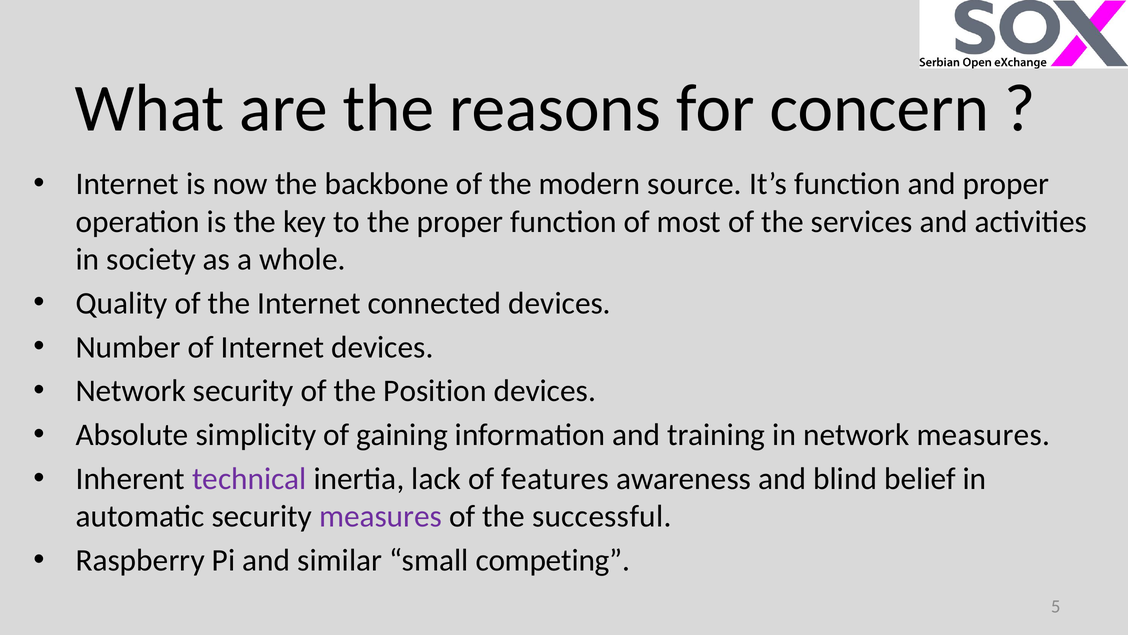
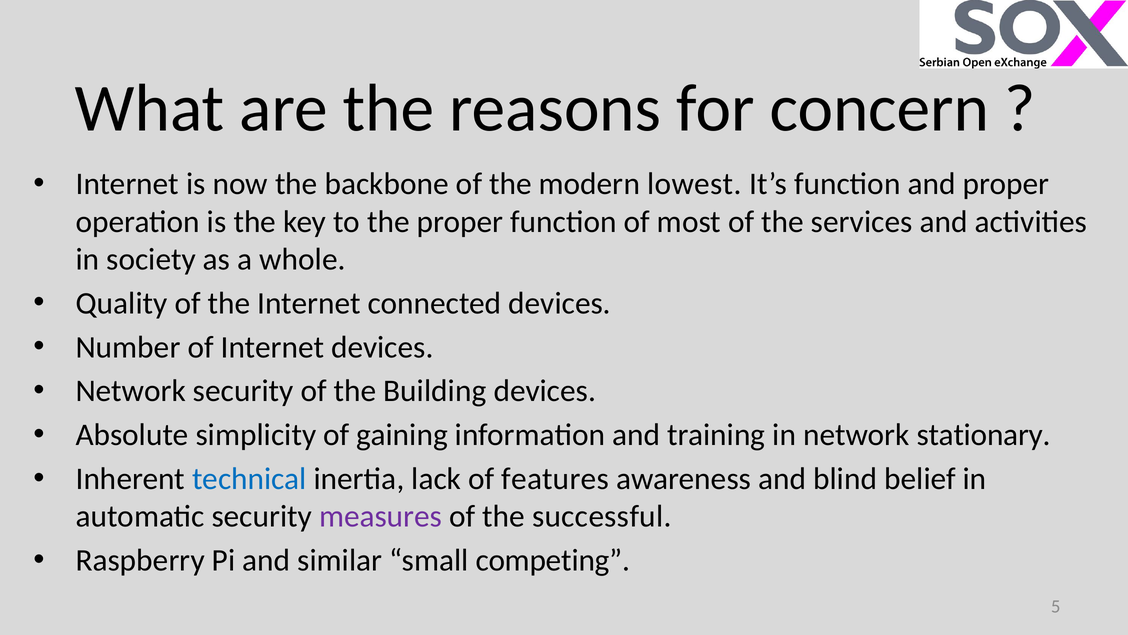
source: source -> lowest
Position: Position -> Building
network measures: measures -> stationary
technical colour: purple -> blue
